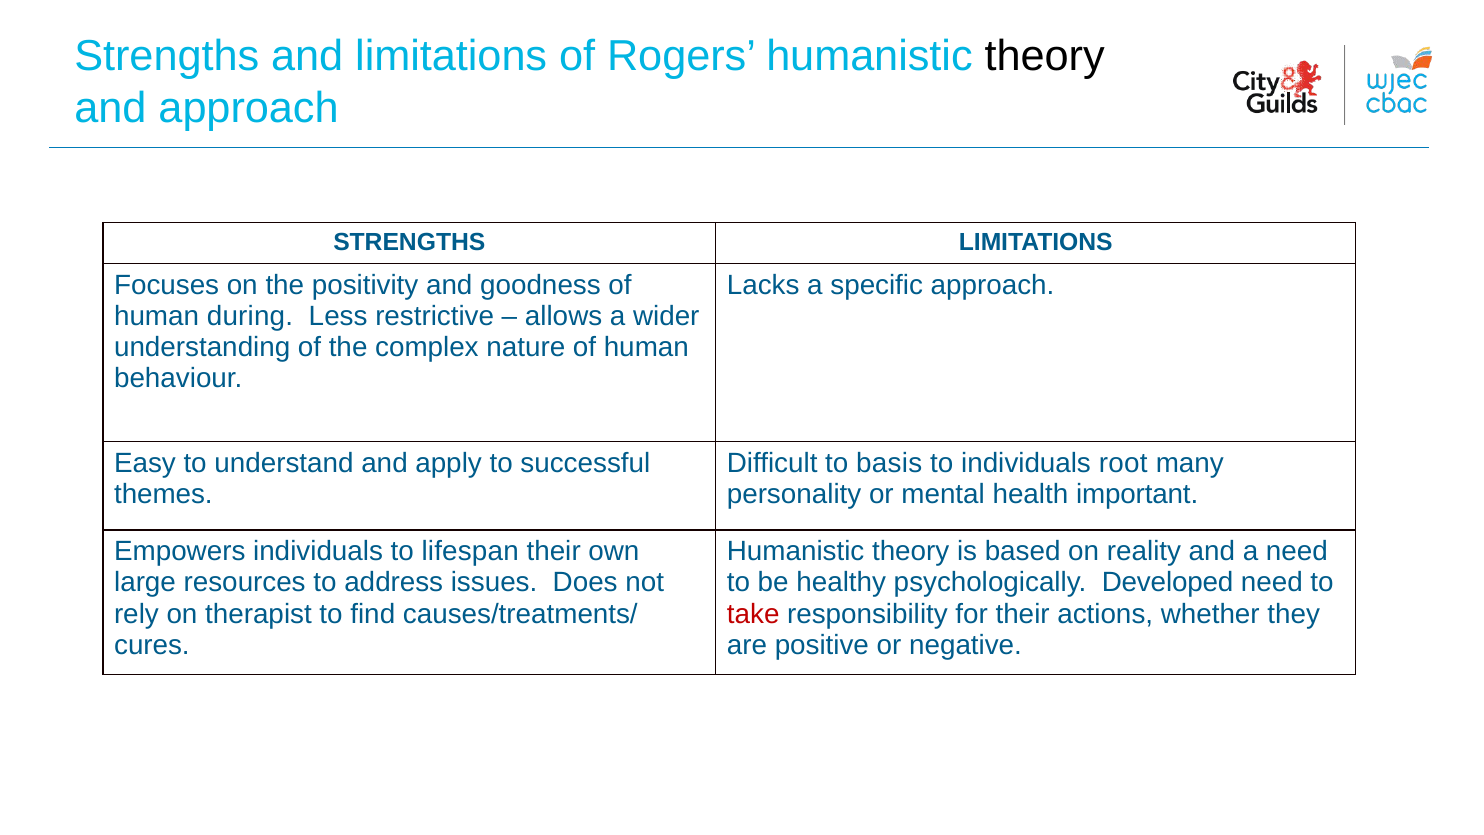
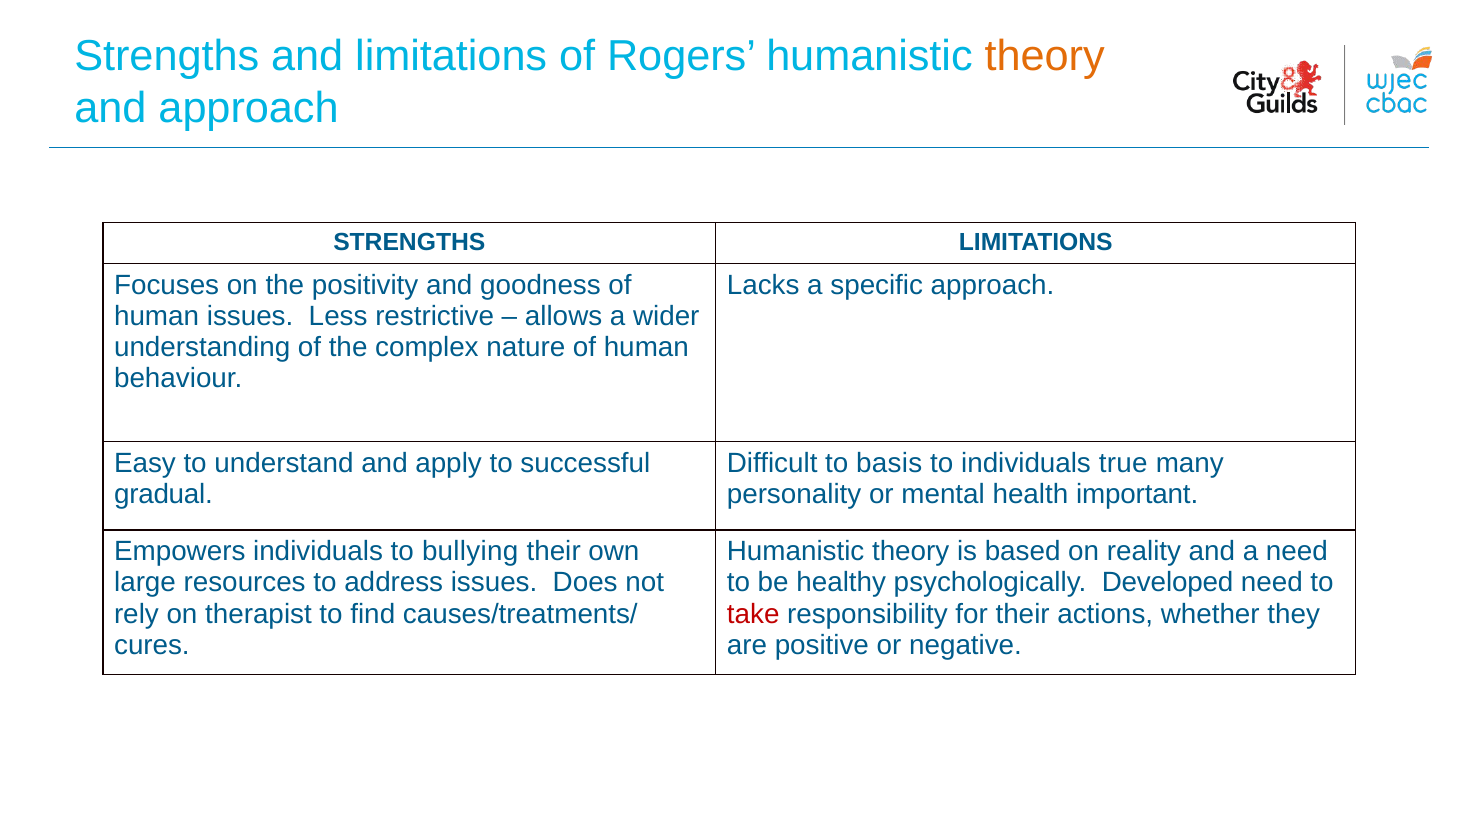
theory at (1045, 56) colour: black -> orange
human during: during -> issues
root: root -> true
themes: themes -> gradual
lifespan: lifespan -> bullying
